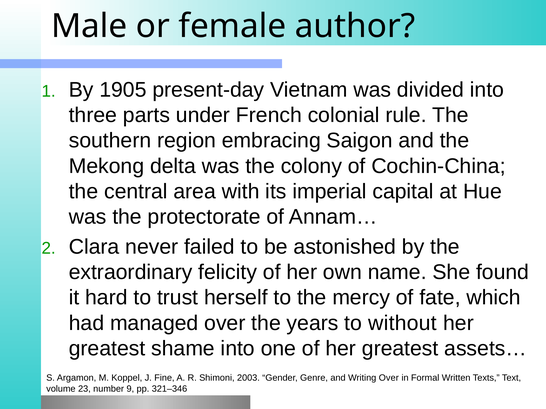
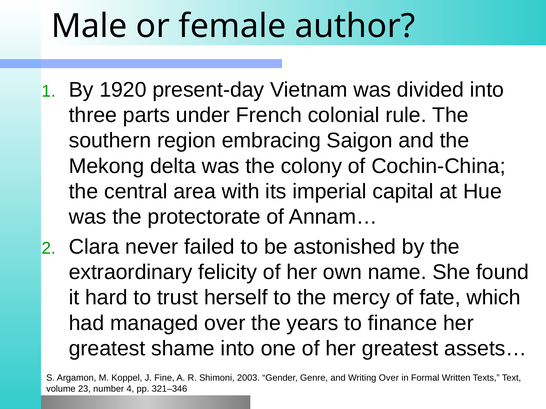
1905: 1905 -> 1920
without: without -> finance
9: 9 -> 4
